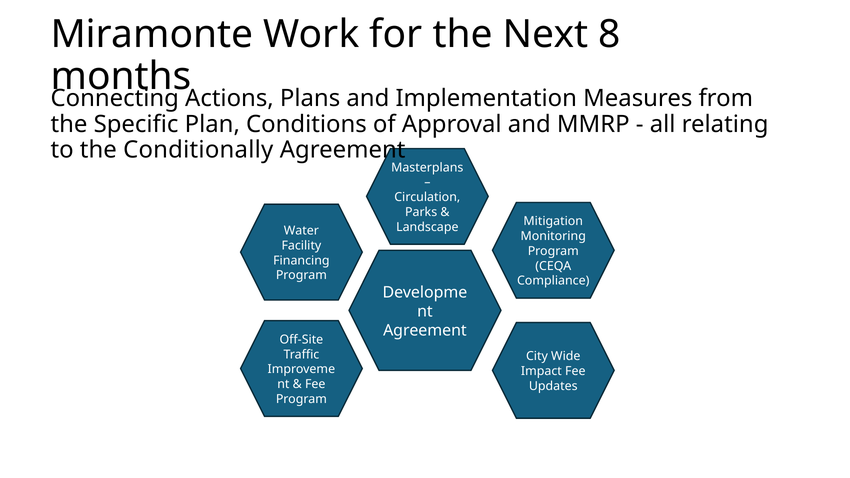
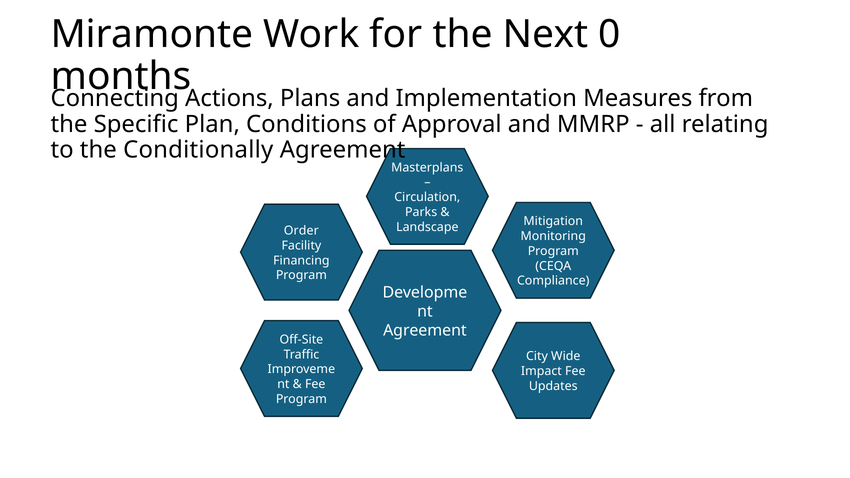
8: 8 -> 0
Water: Water -> Order
